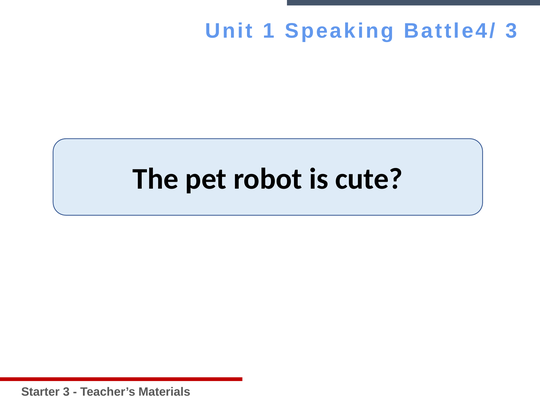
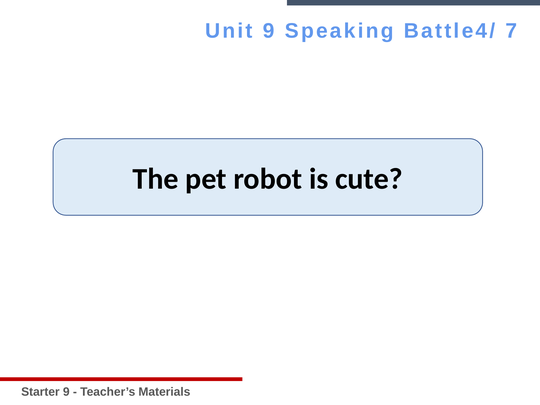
Unit 1: 1 -> 9
Battle4/ 3: 3 -> 7
Starter 3: 3 -> 9
